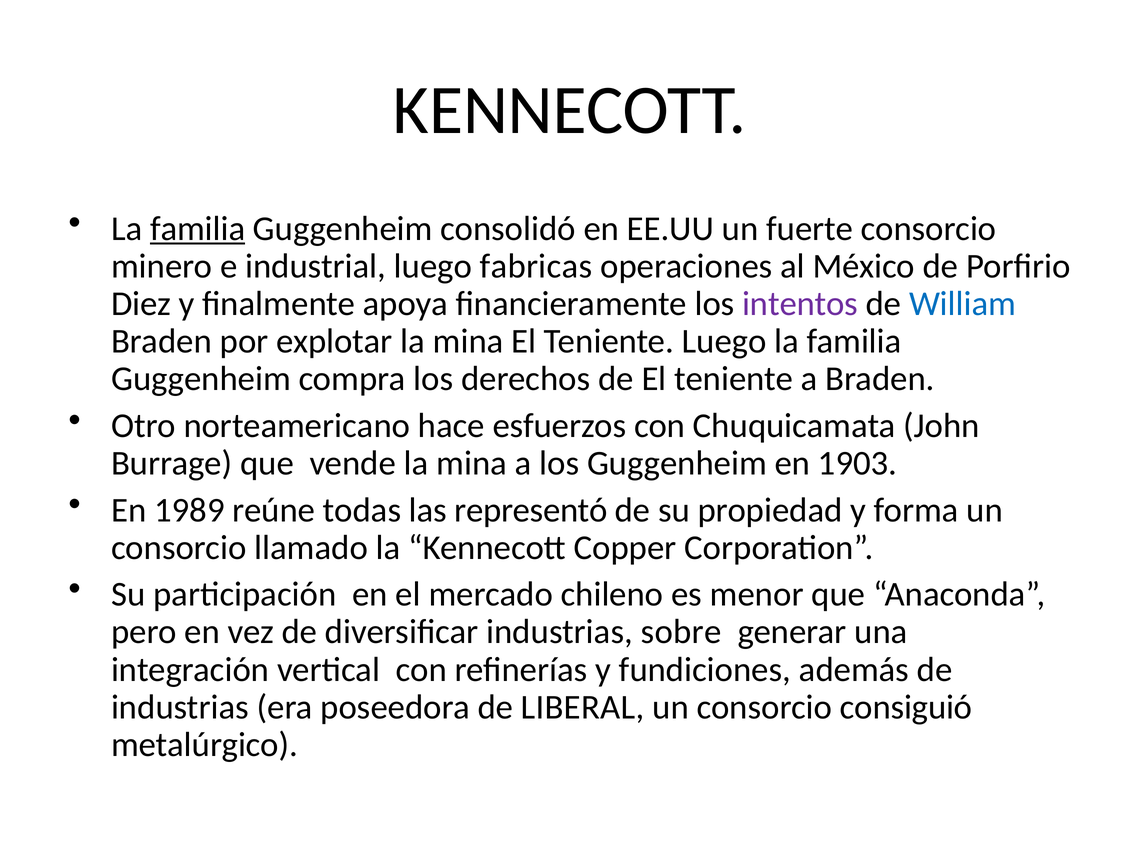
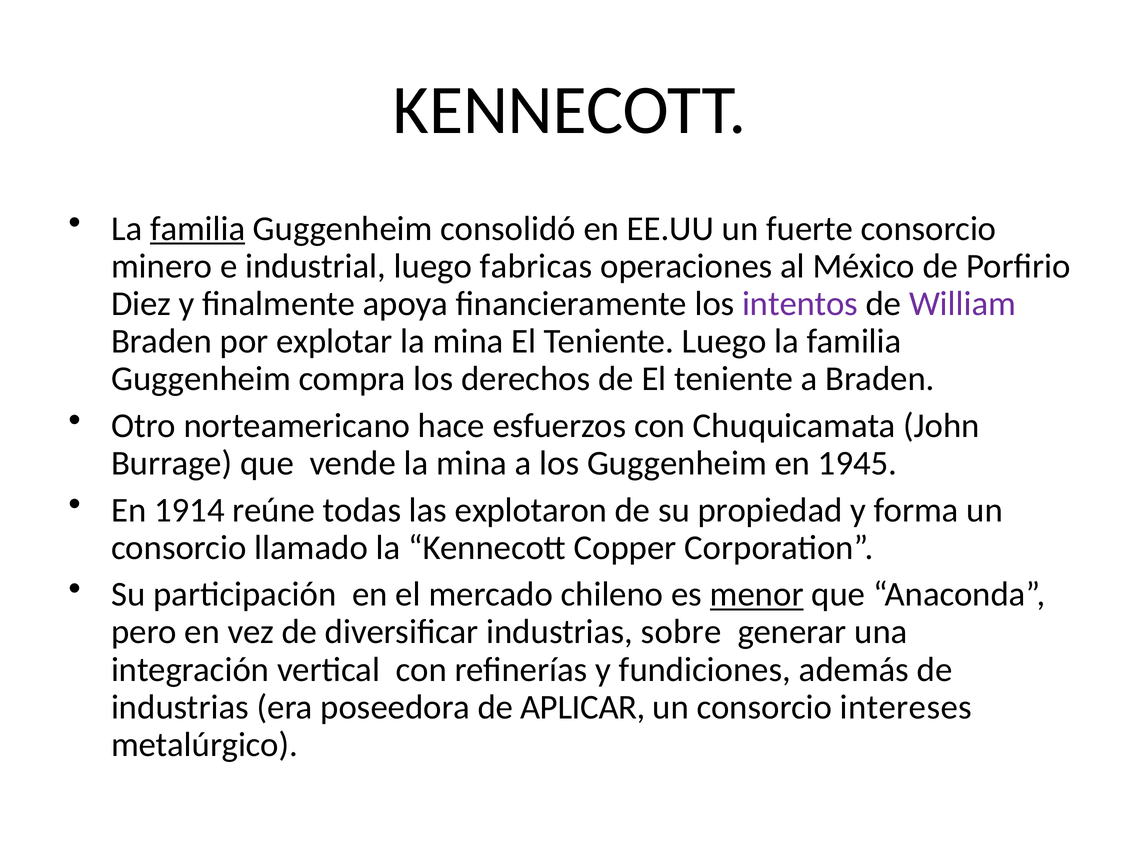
William colour: blue -> purple
1903: 1903 -> 1945
1989: 1989 -> 1914
representó: representó -> explotaron
menor underline: none -> present
LIBERAL: LIBERAL -> APLICAR
consiguió: consiguió -> intereses
